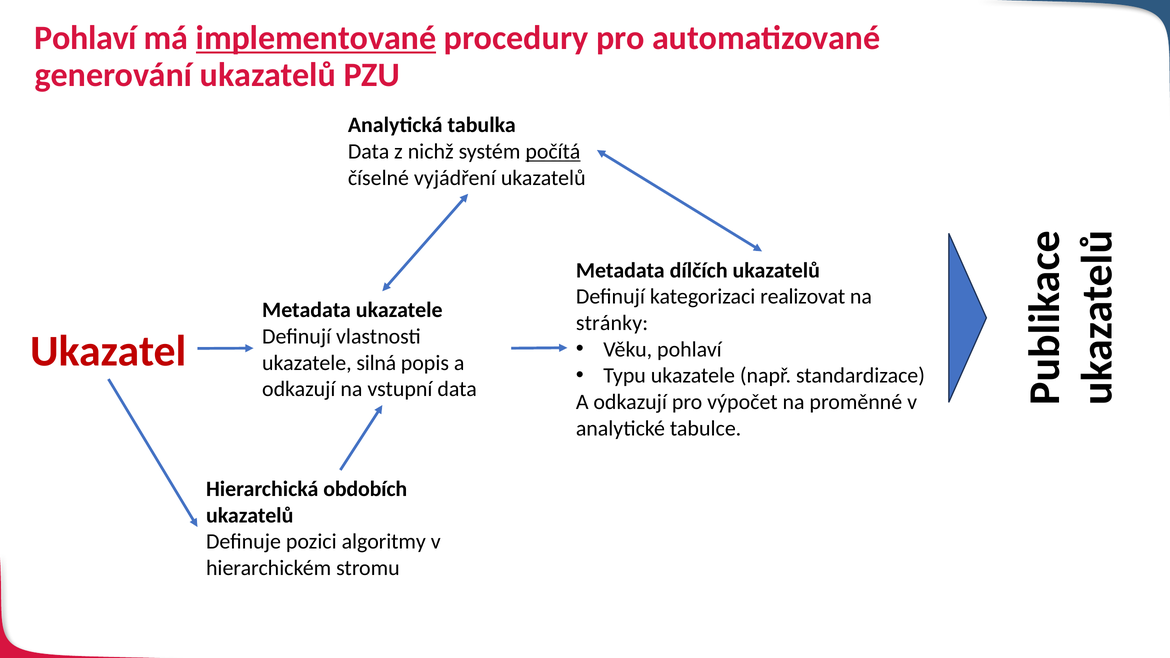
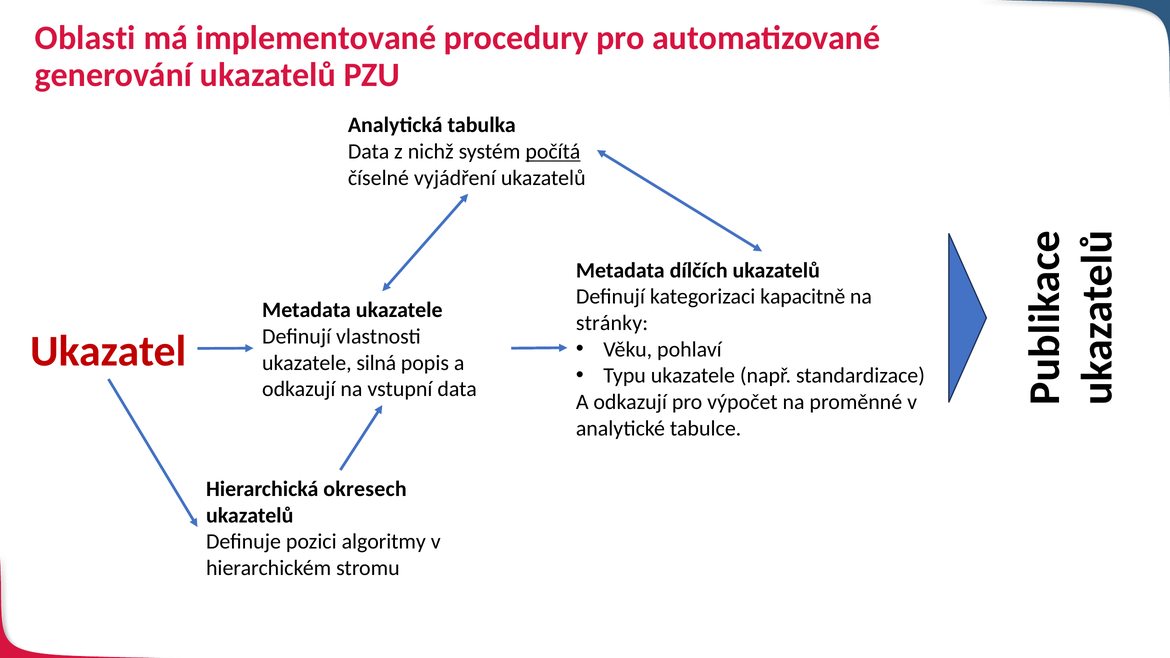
Pohlaví at (86, 38): Pohlaví -> Oblasti
implementované underline: present -> none
realizovat: realizovat -> kapacitně
obdobích: obdobích -> okresech
